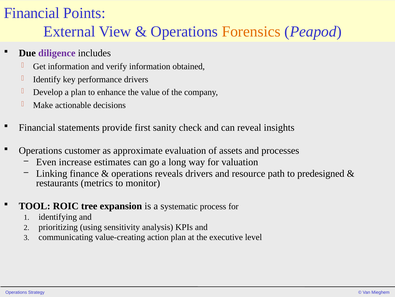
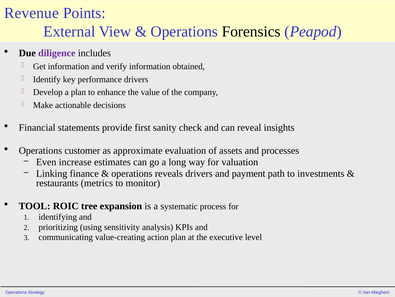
Financial at (32, 13): Financial -> Revenue
Forensics colour: orange -> black
resource: resource -> payment
predesigned: predesigned -> investments
